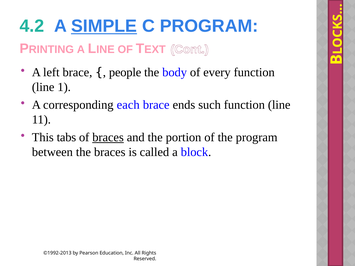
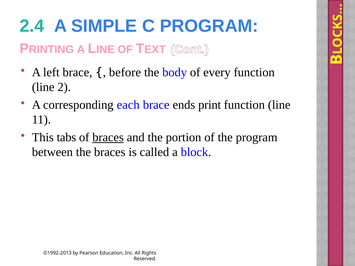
4.2: 4.2 -> 2.4
SIMPLE underline: present -> none
people: people -> before
1: 1 -> 2
such: such -> print
